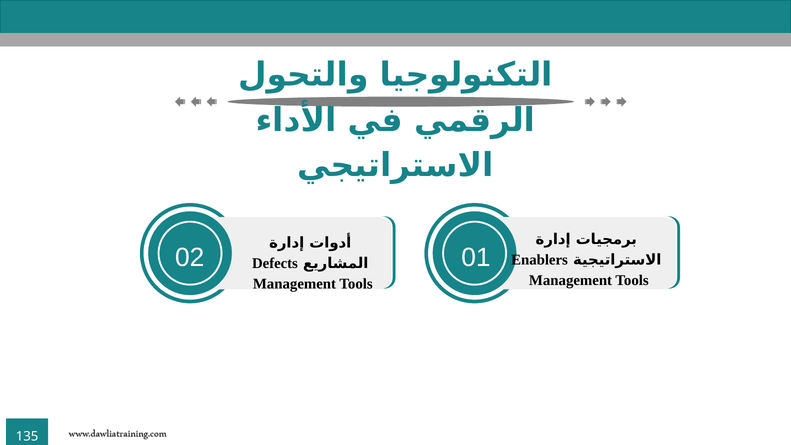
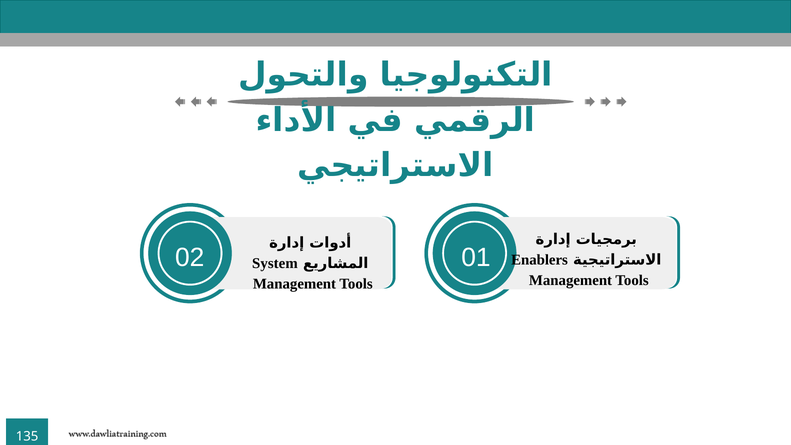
Defects: Defects -> System
